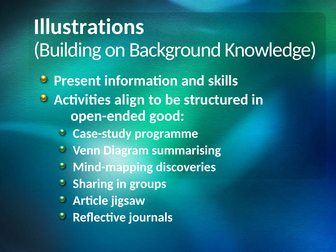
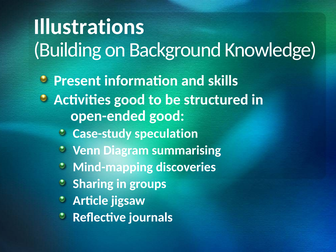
Activities align: align -> good
programme: programme -> speculation
